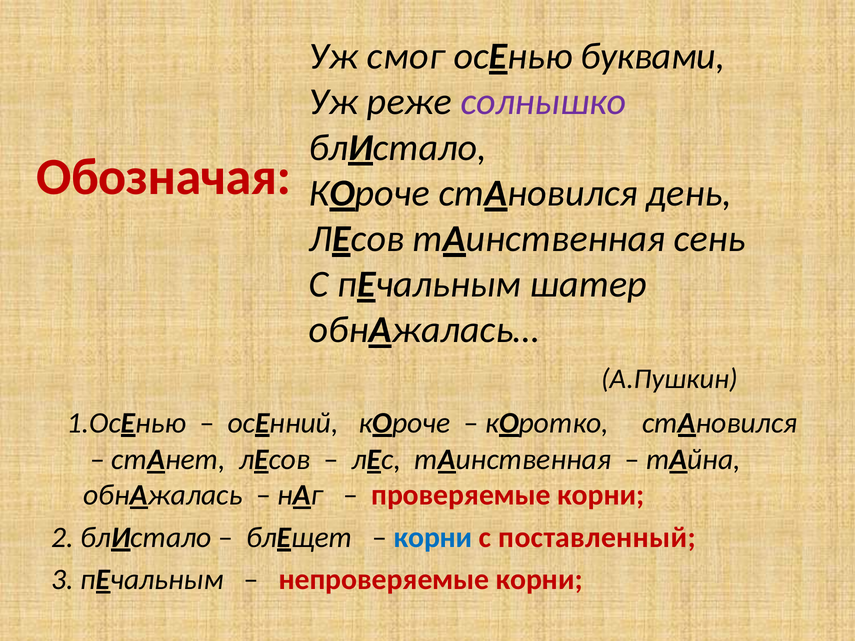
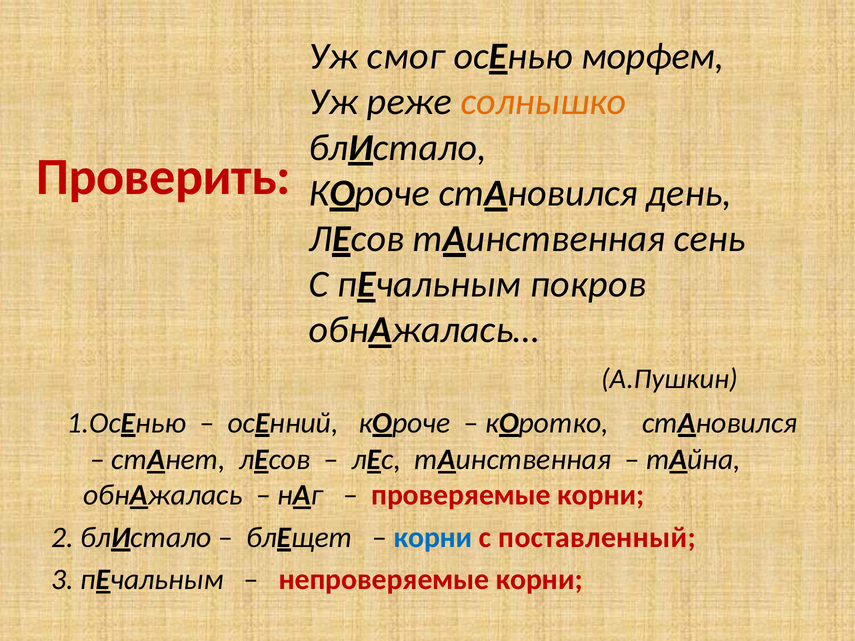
буквами: буквами -> морфем
солнышко colour: purple -> orange
Обозначая: Обозначая -> Проверить
шатер: шатер -> покров
